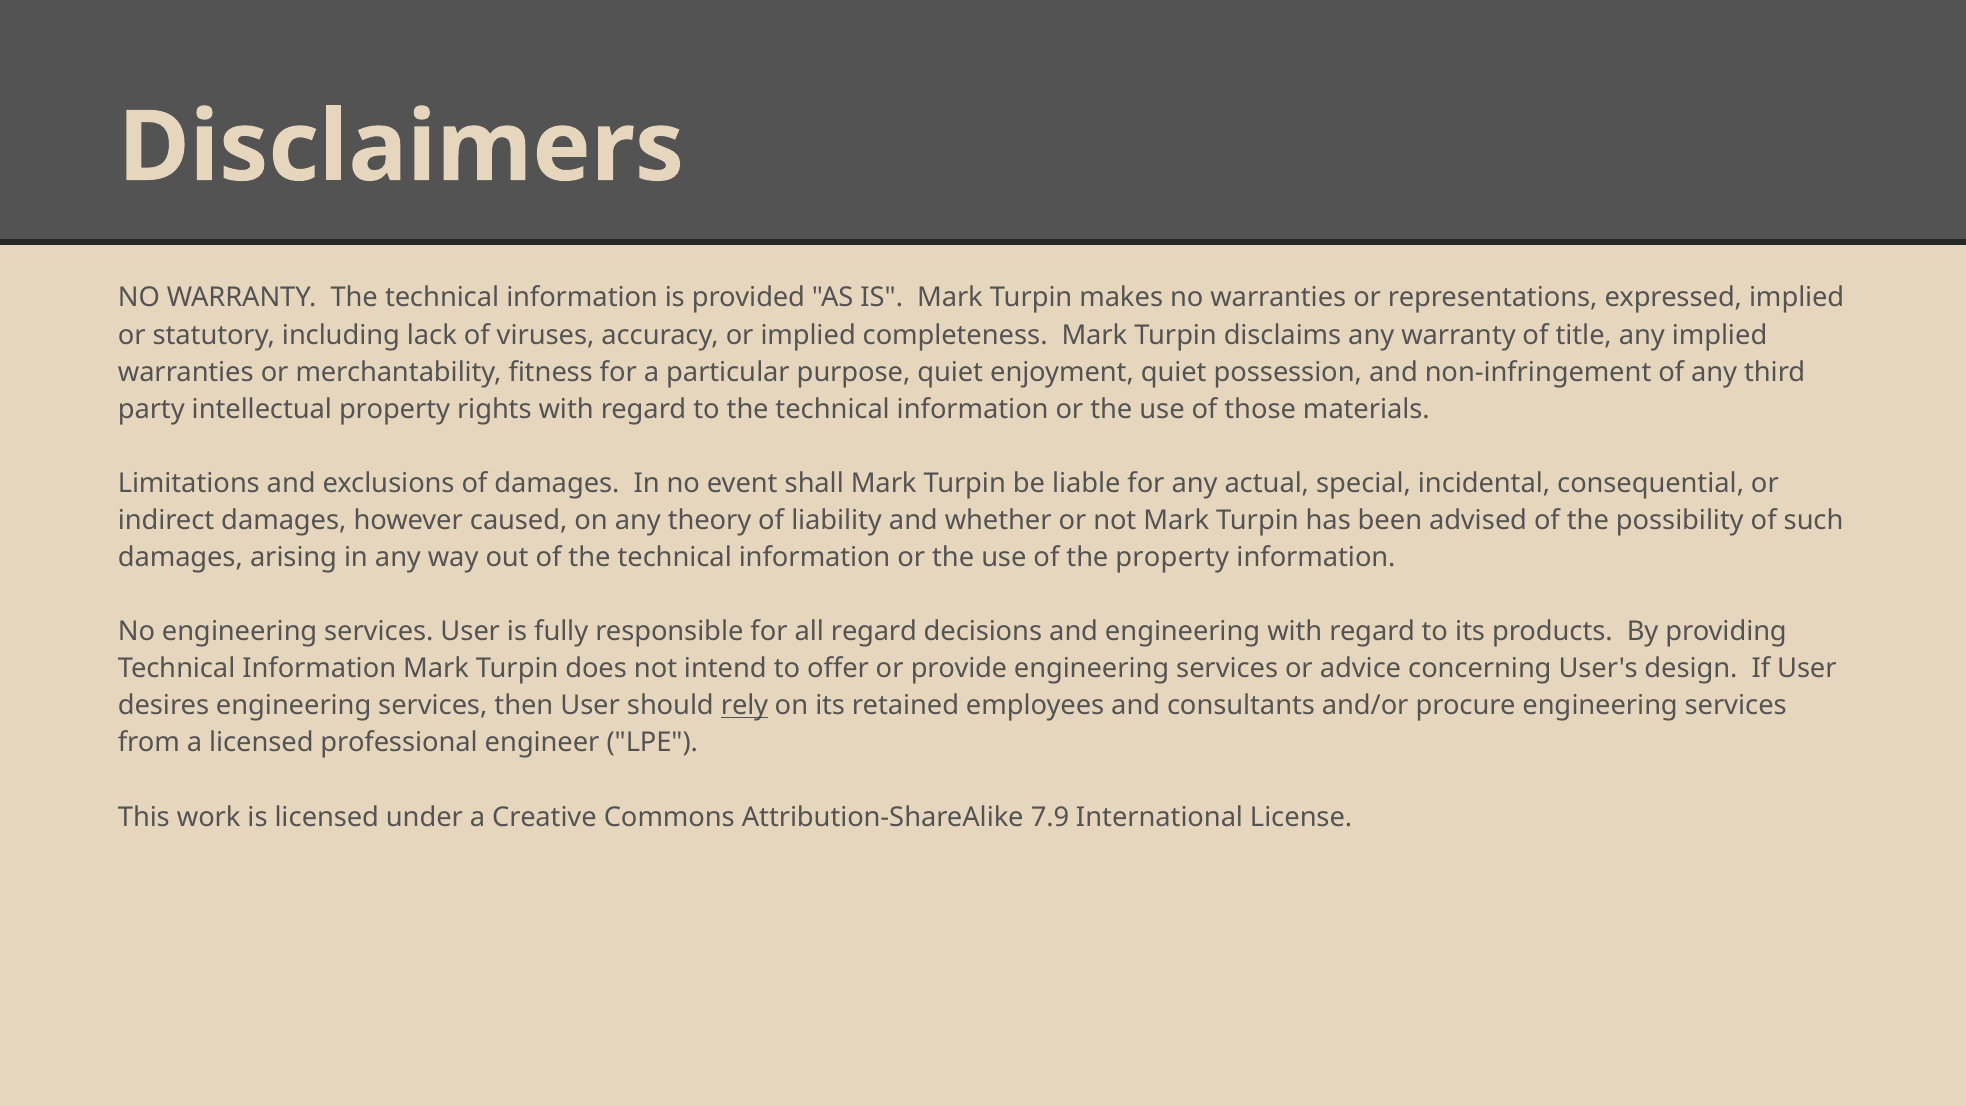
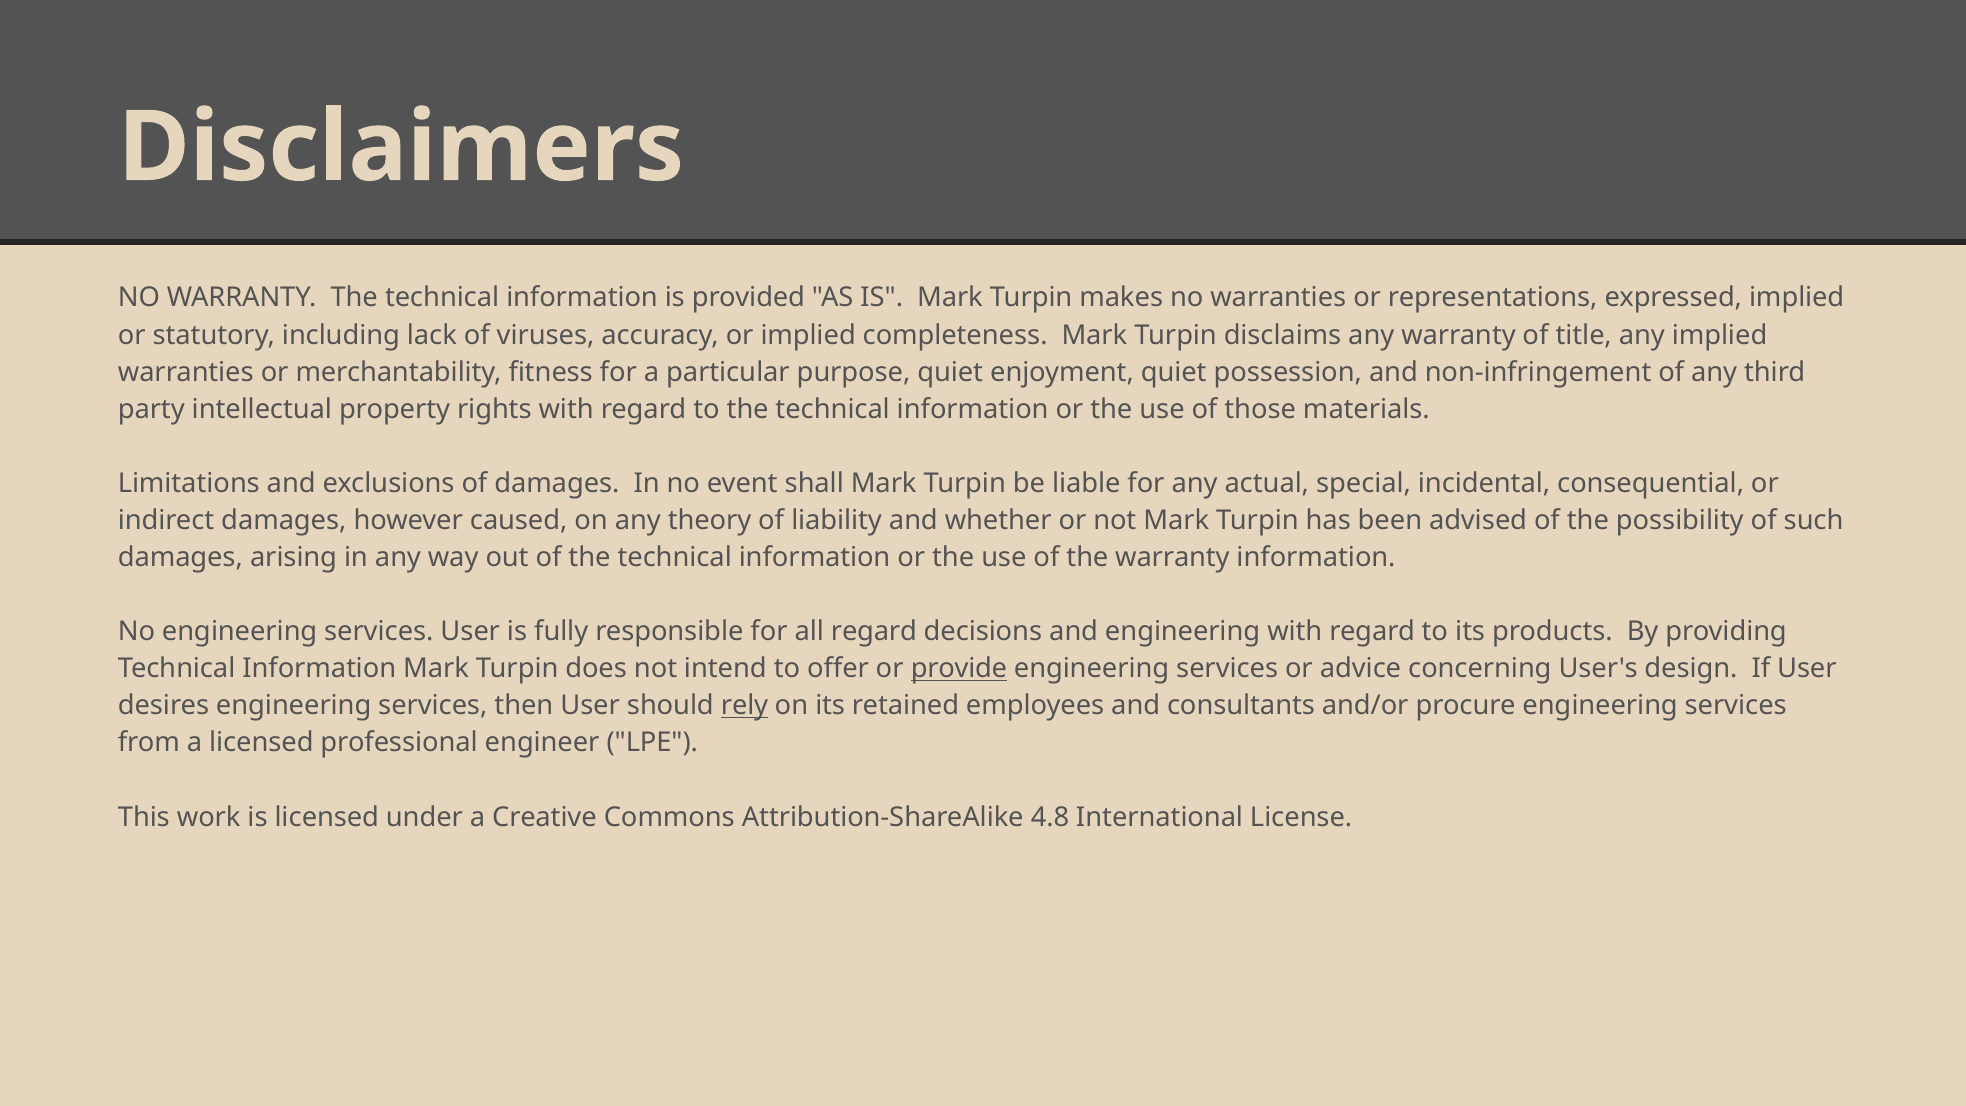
the property: property -> warranty
provide underline: none -> present
7.9: 7.9 -> 4.8
